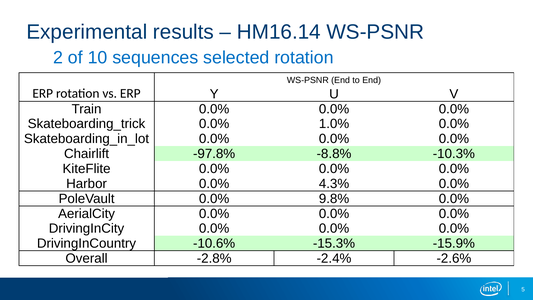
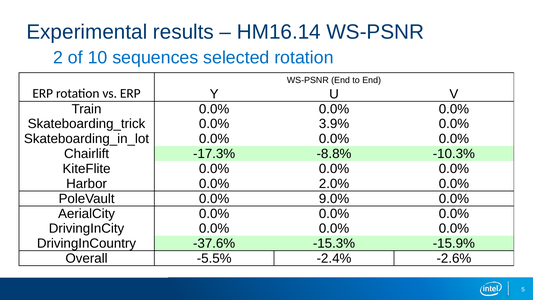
1.0%: 1.0% -> 3.9%
-97.8%: -97.8% -> -17.3%
4.3%: 4.3% -> 2.0%
9.8%: 9.8% -> 9.0%
-10.6%: -10.6% -> -37.6%
-2.8%: -2.8% -> -5.5%
